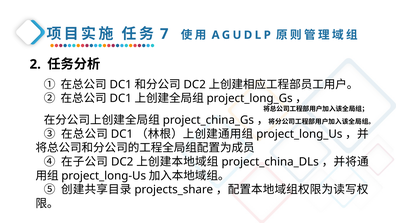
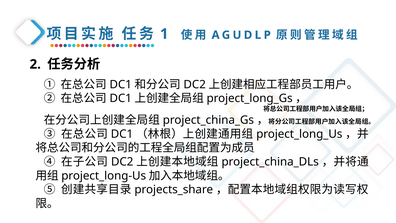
7: 7 -> 1
